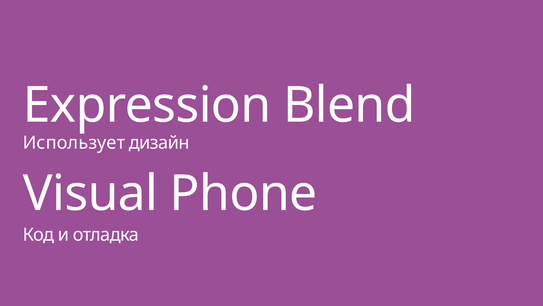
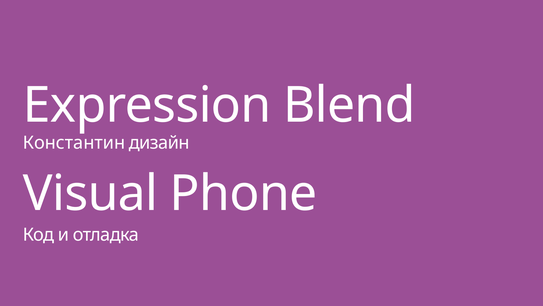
Использует: Использует -> Константин
